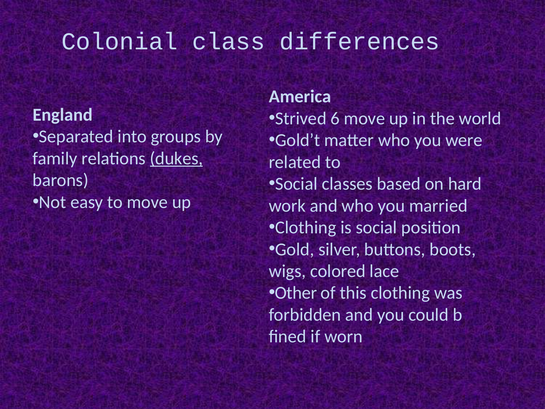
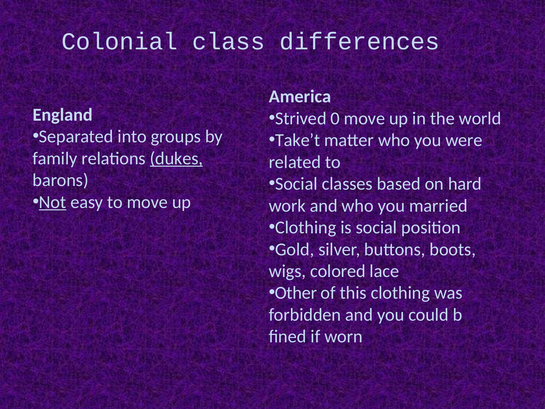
6: 6 -> 0
Gold’t: Gold’t -> Take’t
Not underline: none -> present
